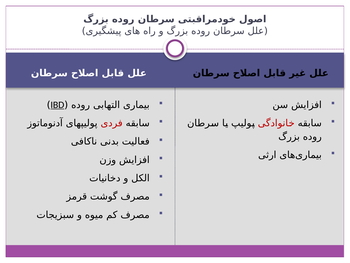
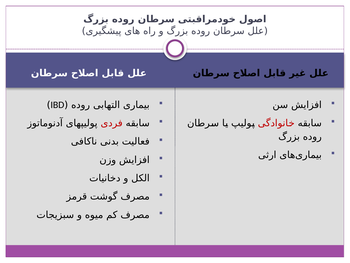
IBD underline: present -> none
